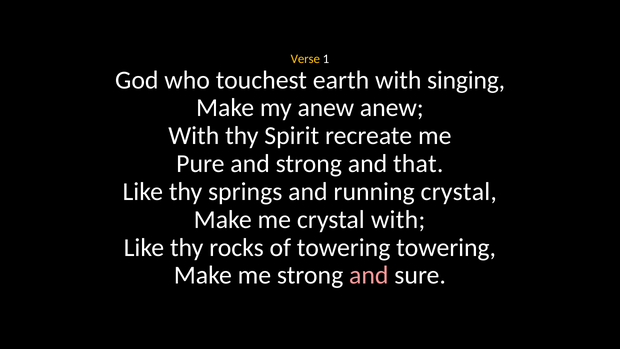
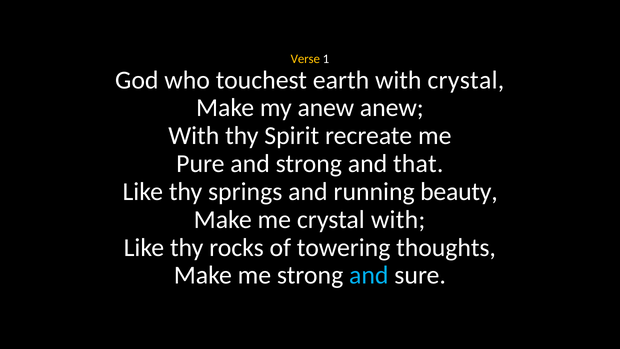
with singing: singing -> crystal
running crystal: crystal -> beauty
towering towering: towering -> thoughts
and at (369, 275) colour: pink -> light blue
